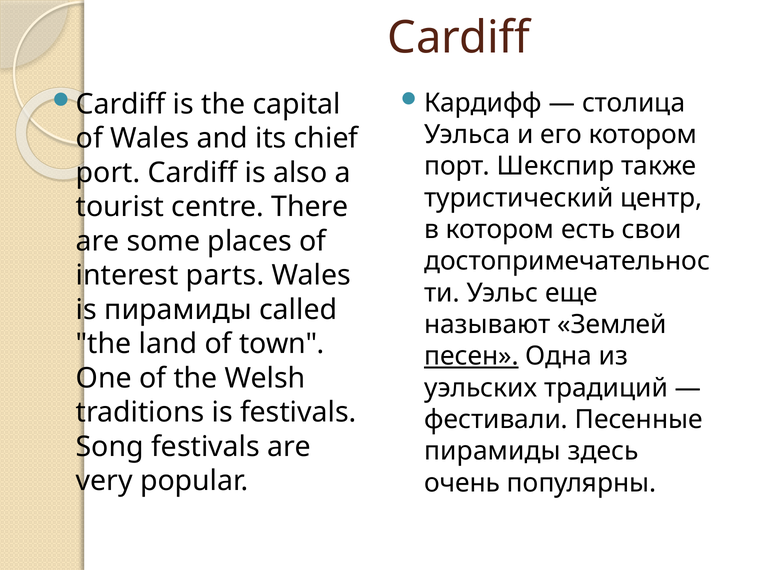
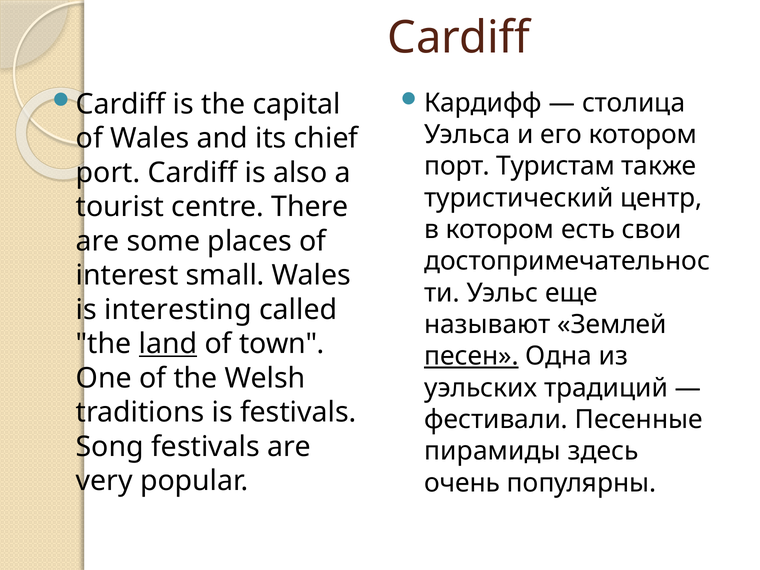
Шекспир: Шекспир -> Туристам
parts: parts -> small
is пирамиды: пирамиды -> interesting
land underline: none -> present
